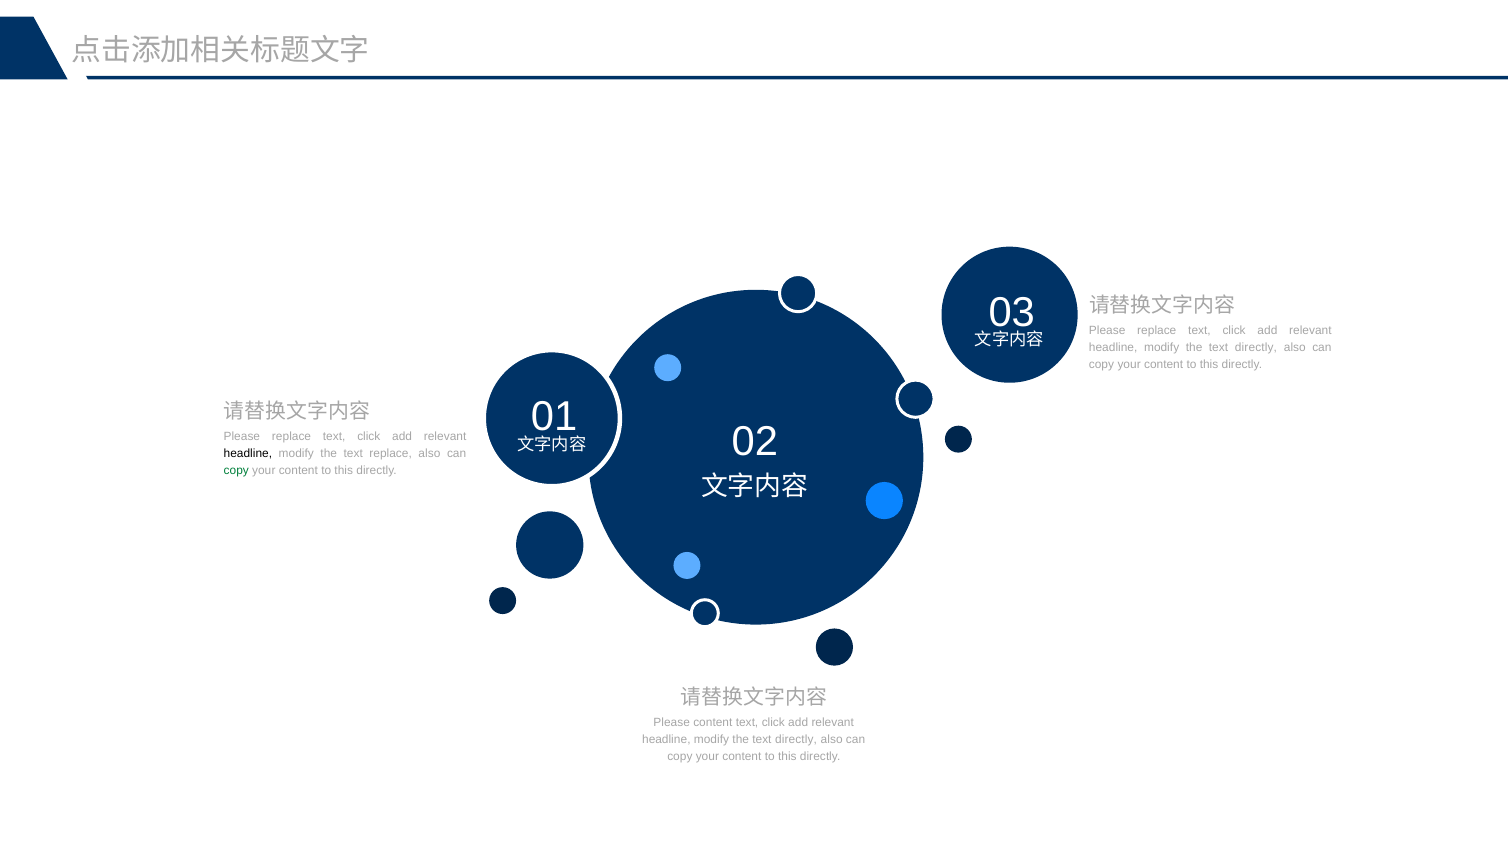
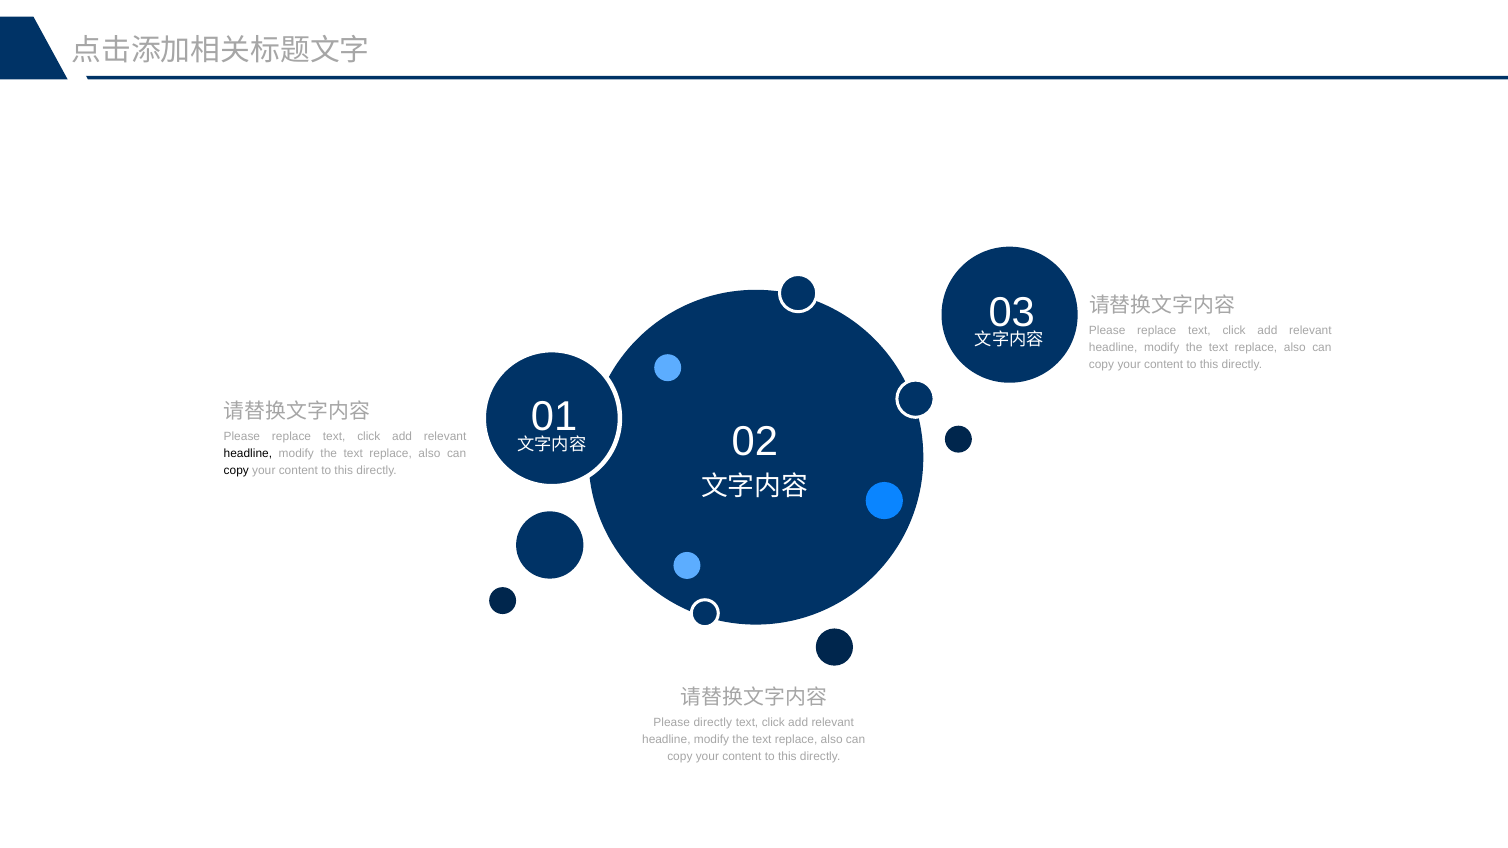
directly at (1256, 348): directly -> replace
copy at (236, 471) colour: green -> black
Please content: content -> directly
directly at (796, 740): directly -> replace
